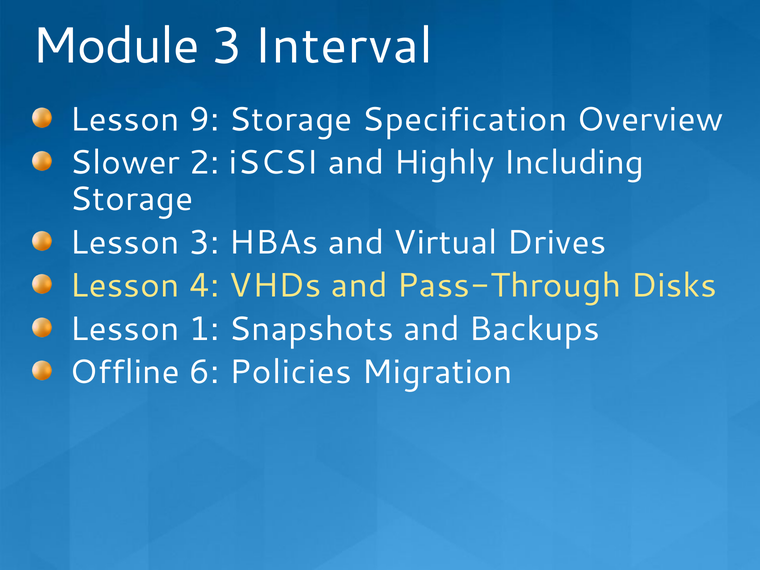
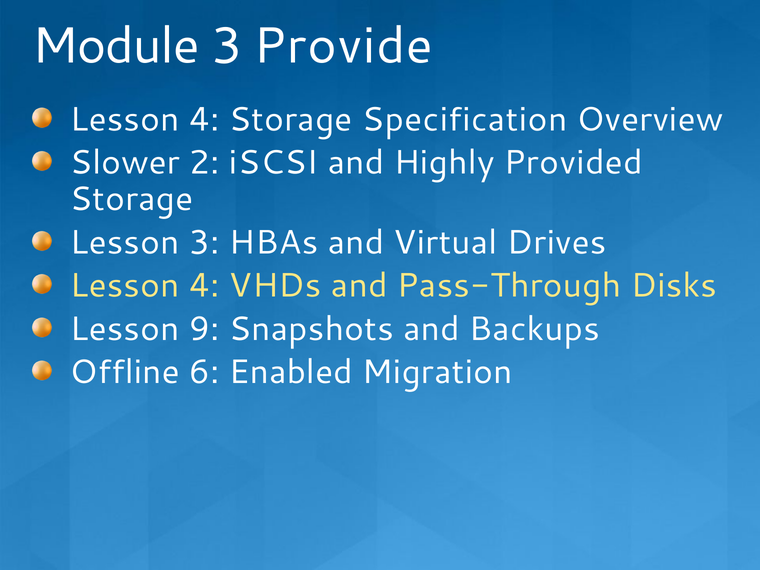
Interval: Interval -> Provide
9 at (204, 119): 9 -> 4
Including: Including -> Provided
1: 1 -> 9
Policies: Policies -> Enabled
